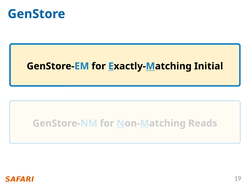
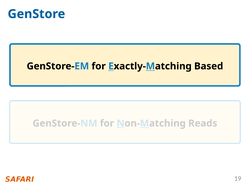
Initial: Initial -> Based
